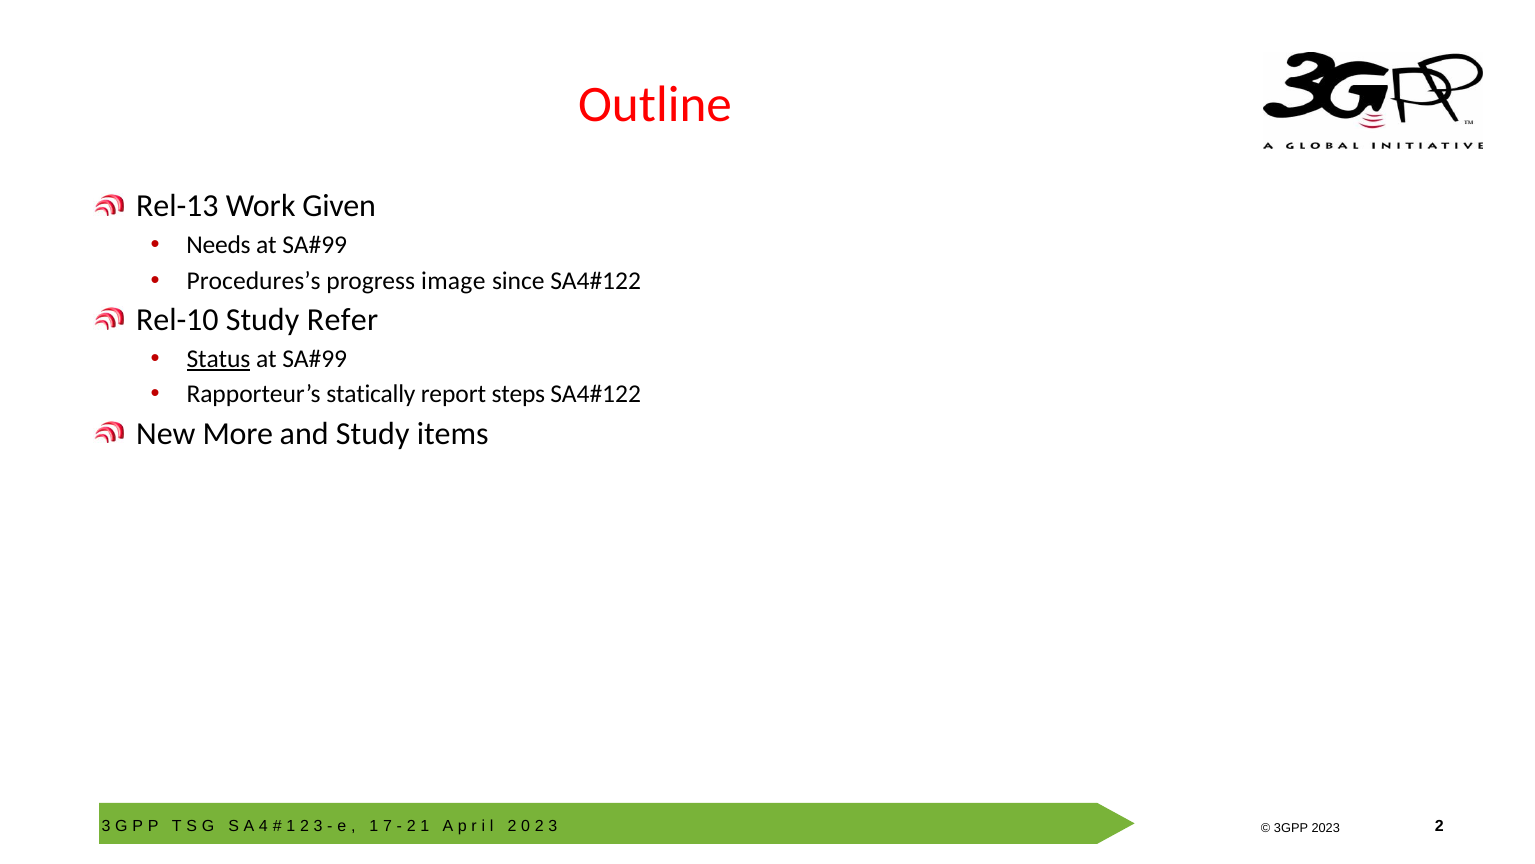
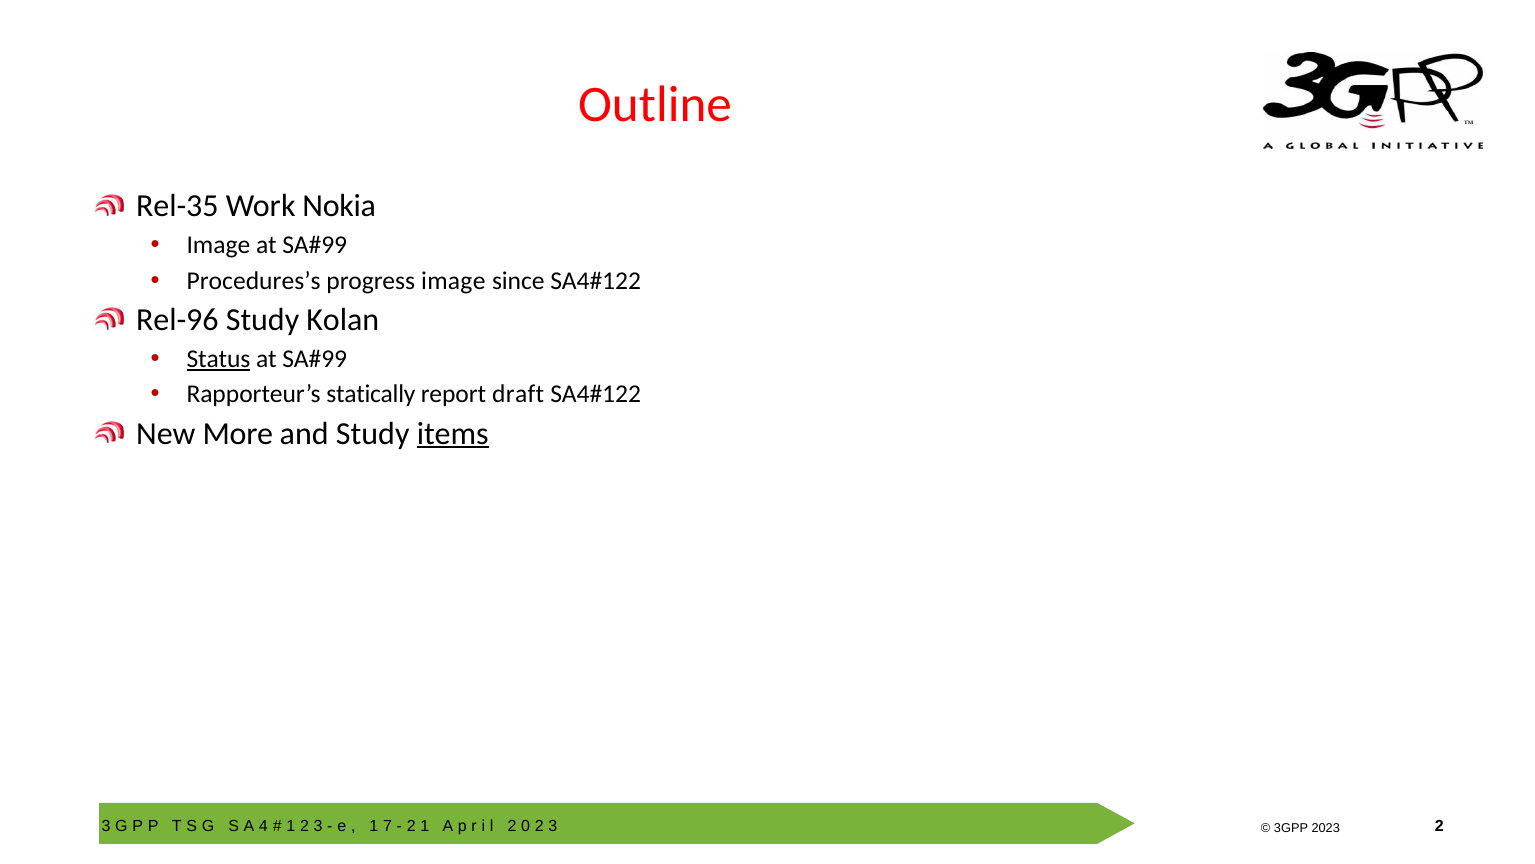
Rel-13: Rel-13 -> Rel-35
Given: Given -> Nokia
Needs at (219, 245): Needs -> Image
Rel-10: Rel-10 -> Rel-96
Refer: Refer -> Kolan
steps: steps -> draft
items underline: none -> present
